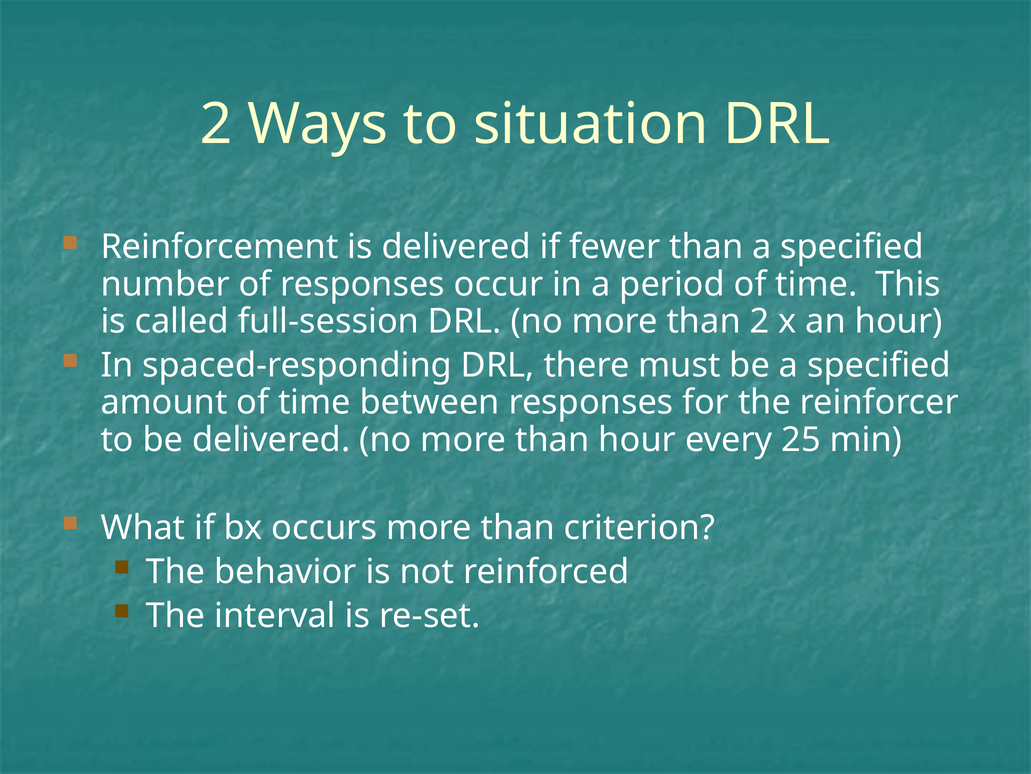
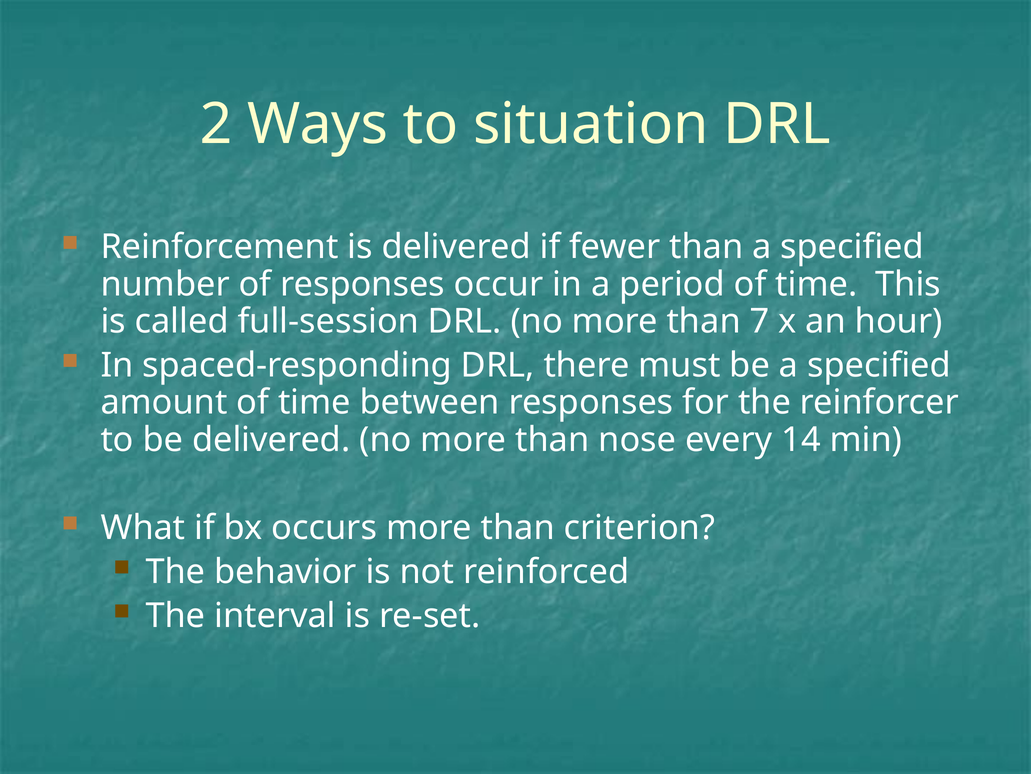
than 2: 2 -> 7
than hour: hour -> nose
25: 25 -> 14
